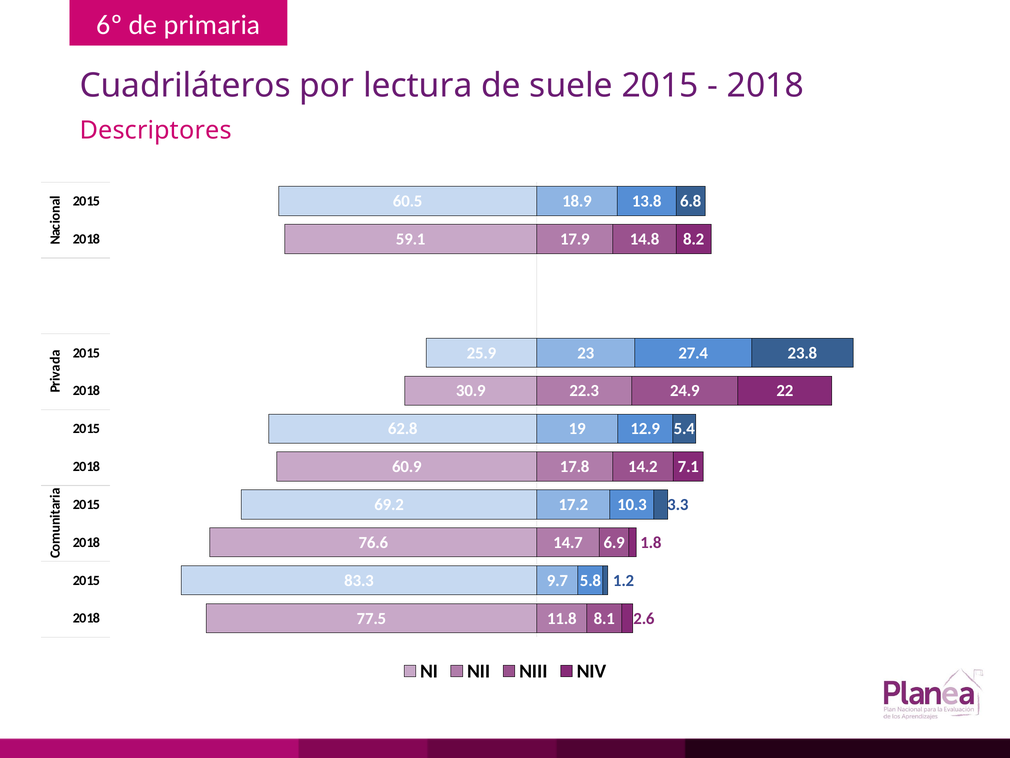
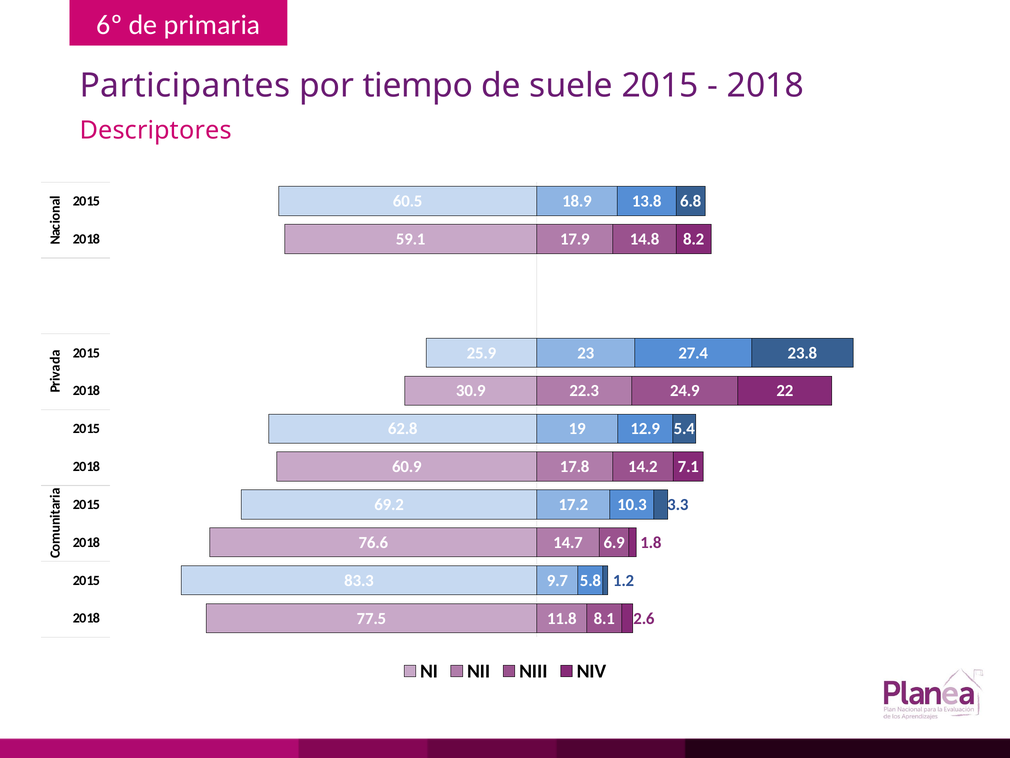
Cuadriláteros: Cuadriláteros -> Participantes
lectura: lectura -> tiempo
